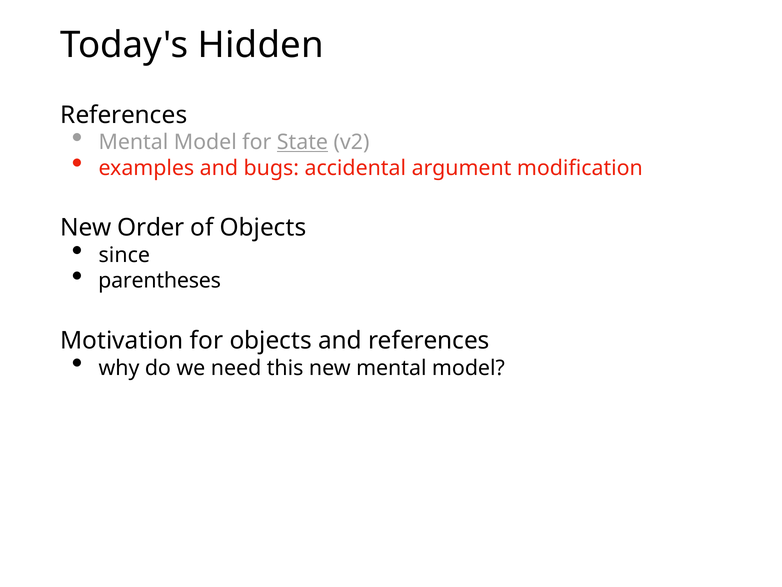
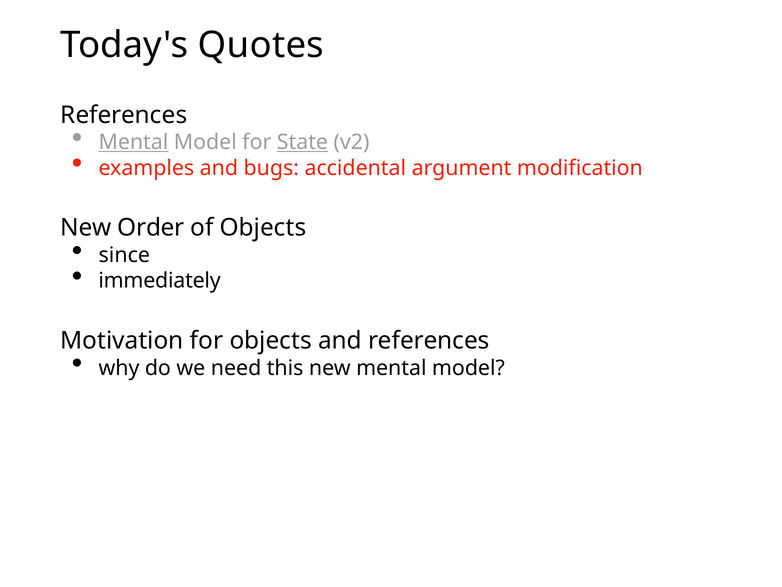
Hidden: Hidden -> Quotes
Mental at (133, 142) underline: none -> present
parentheses: parentheses -> immediately
